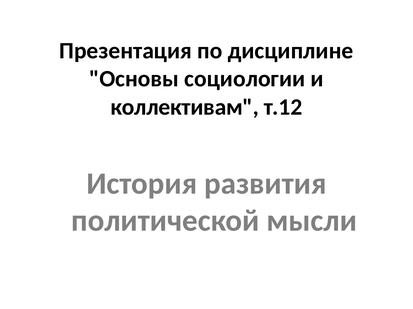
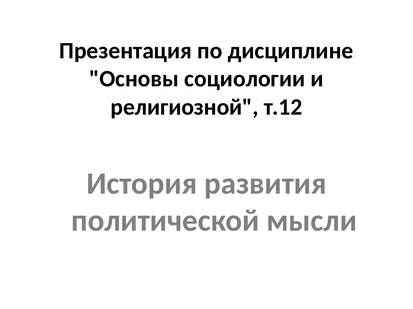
коллективам: коллективам -> религиозной
